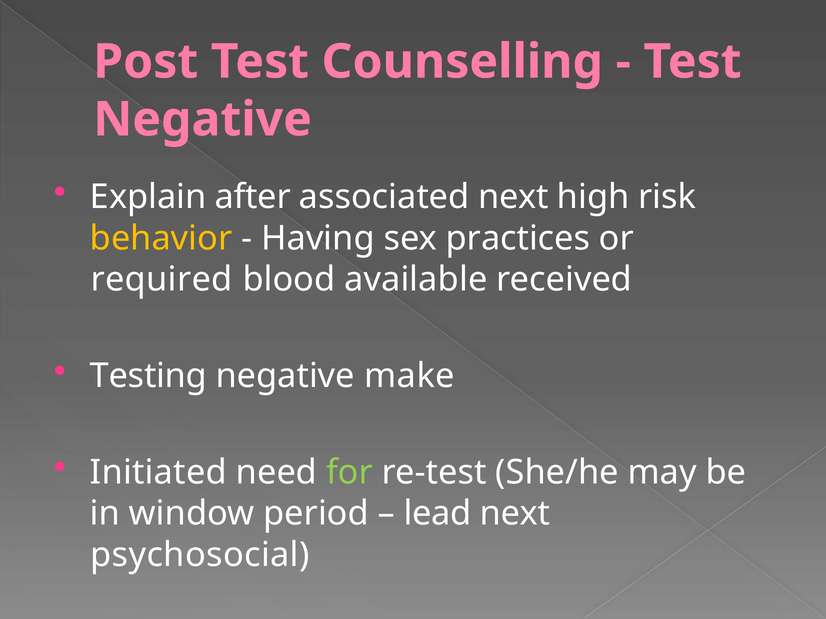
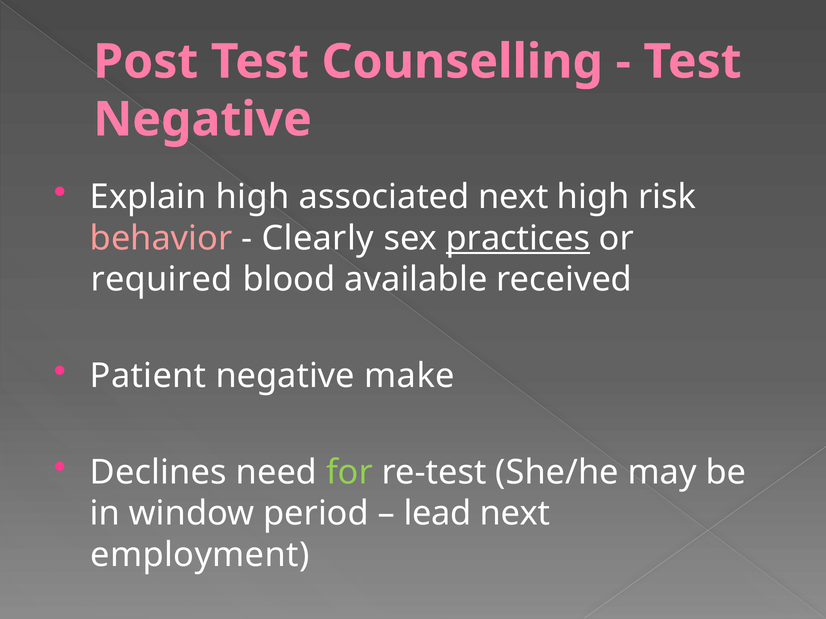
Explain after: after -> high
behavior colour: yellow -> pink
Having: Having -> Clearly
practices underline: none -> present
Testing: Testing -> Patient
Initiated: Initiated -> Declines
psychosocial: psychosocial -> employment
